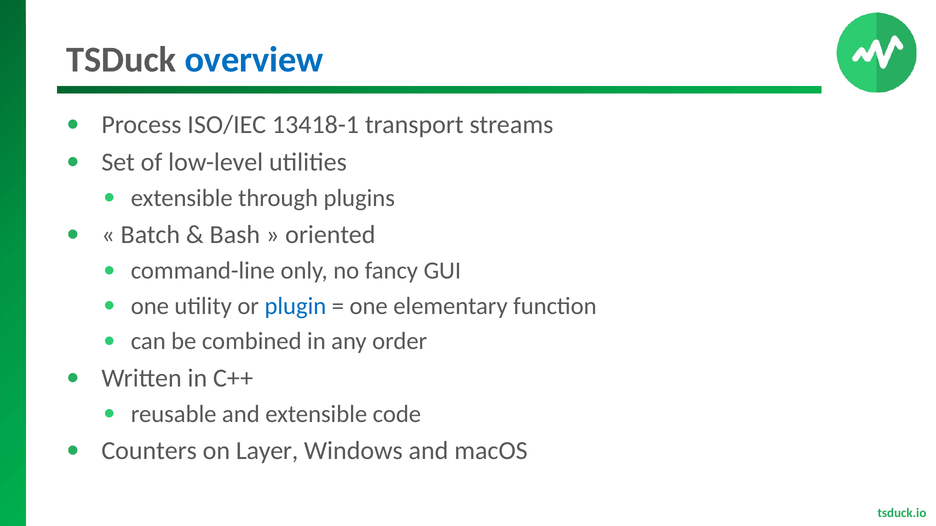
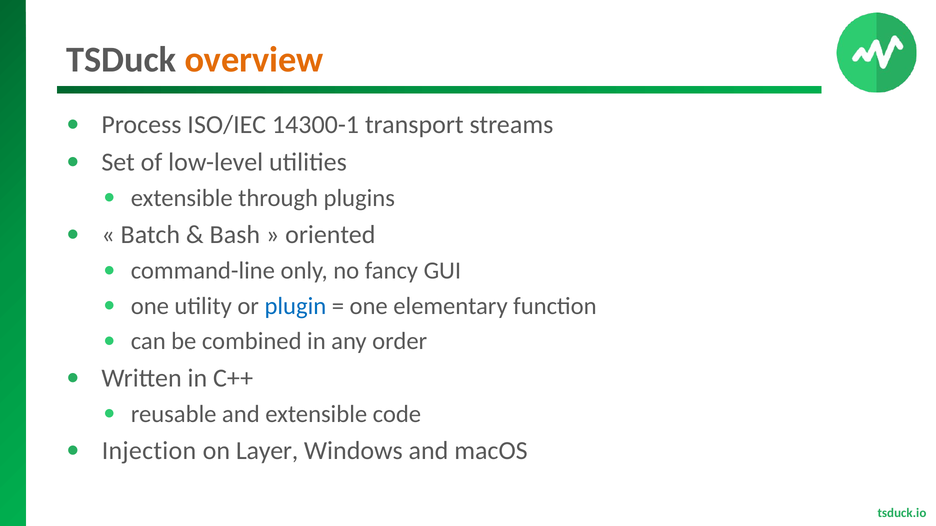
overview colour: blue -> orange
13418-1: 13418-1 -> 14300-1
Counters: Counters -> Injection
